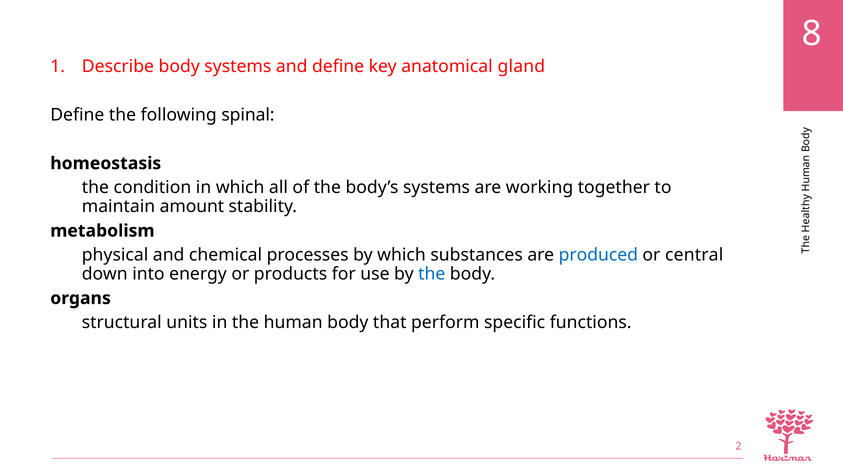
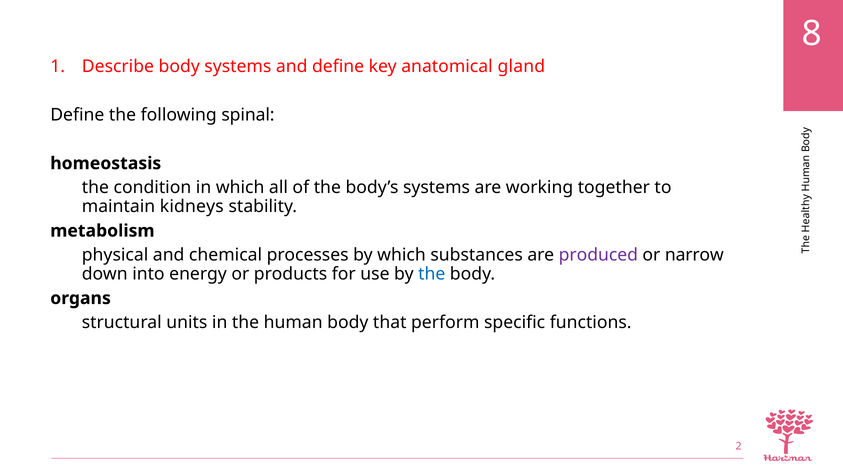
amount: amount -> kidneys
produced colour: blue -> purple
central: central -> narrow
